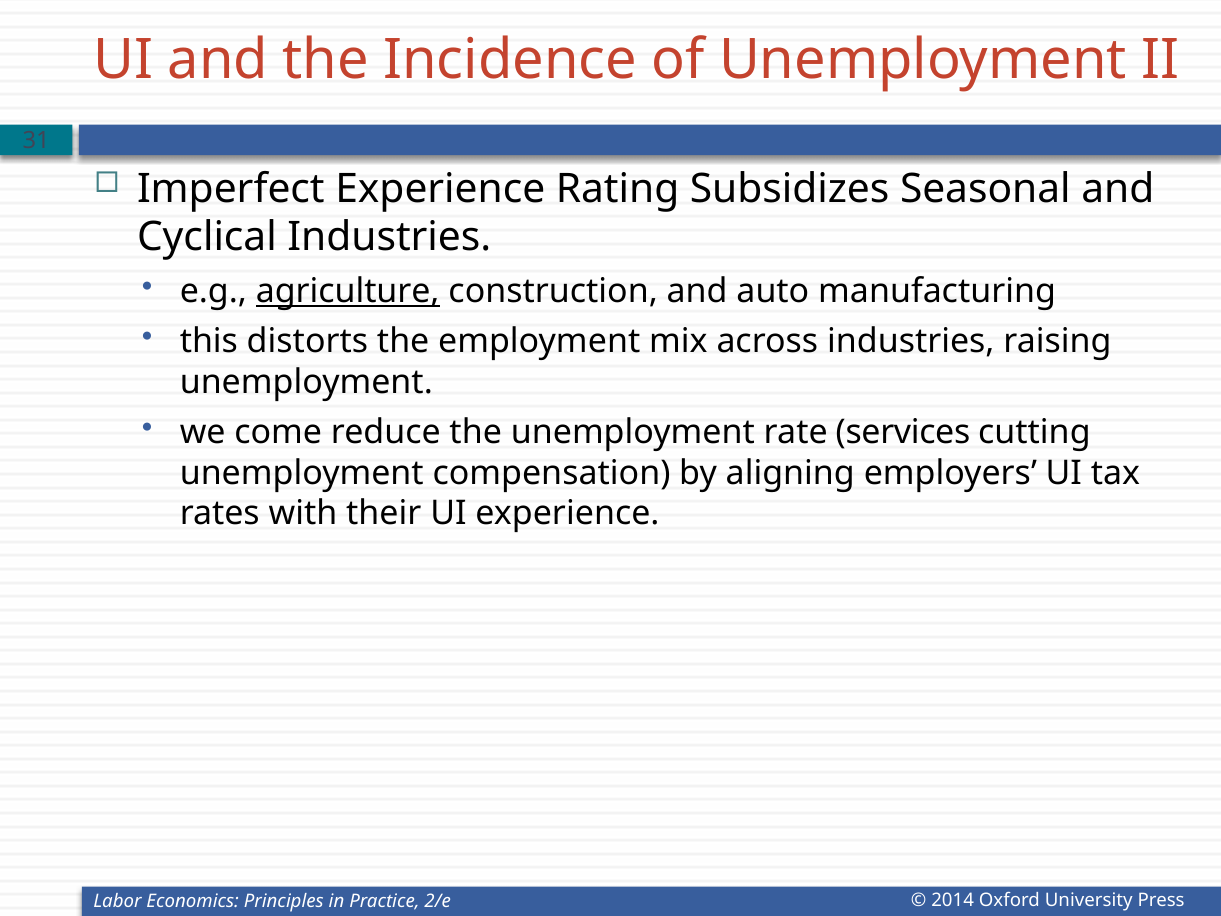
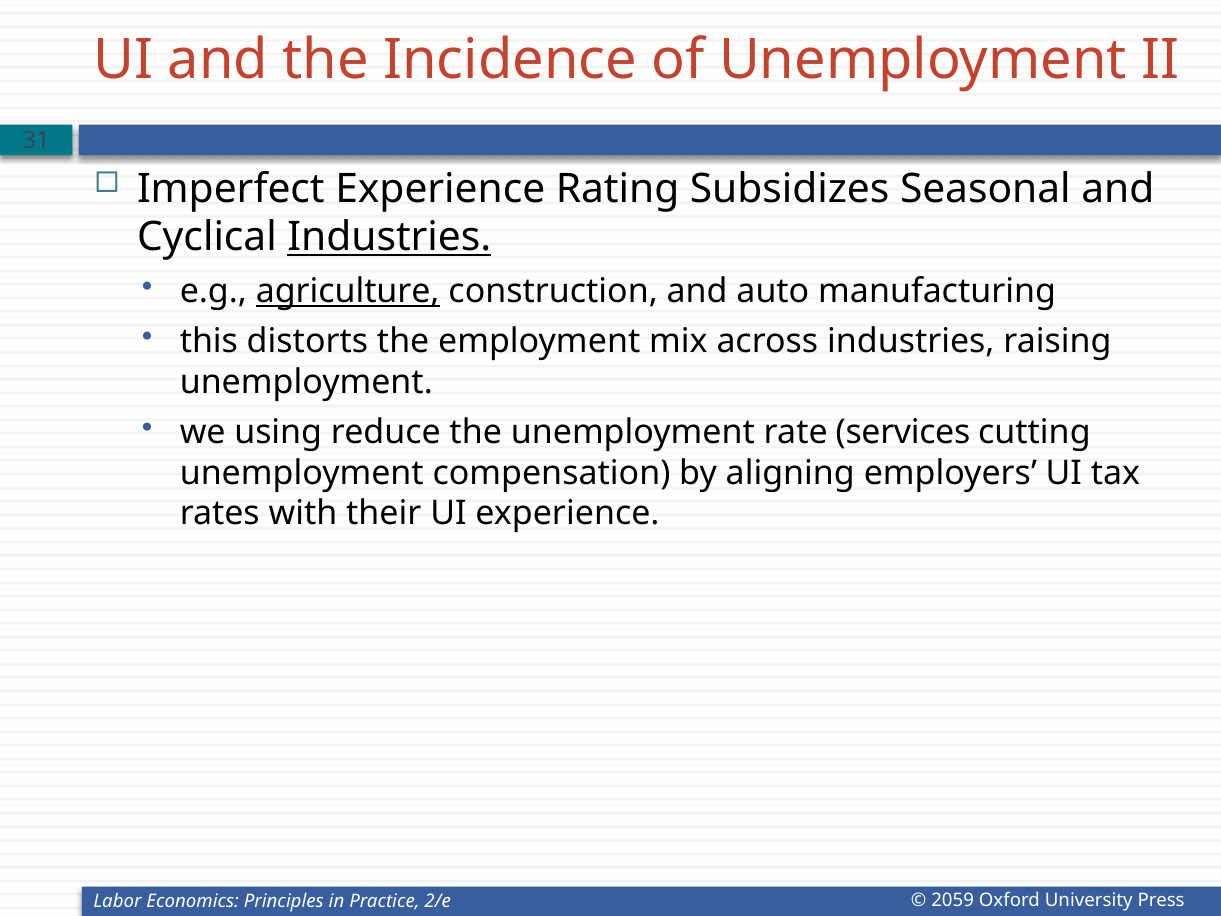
Industries at (389, 237) underline: none -> present
come: come -> using
2014: 2014 -> 2059
